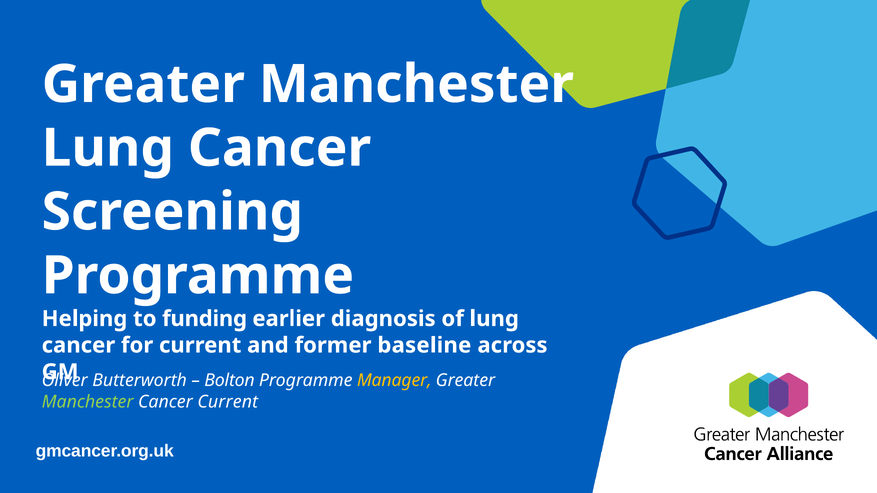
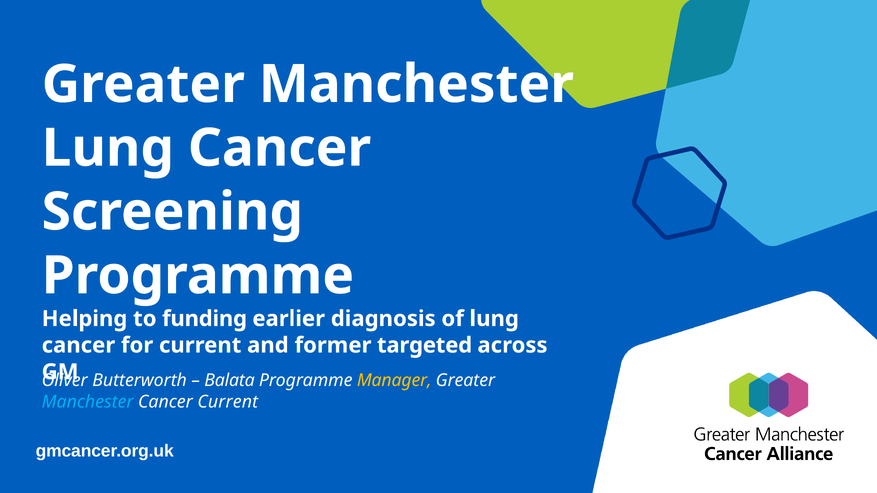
baseline: baseline -> targeted
Bolton: Bolton -> Balata
Manchester at (88, 402) colour: light green -> light blue
